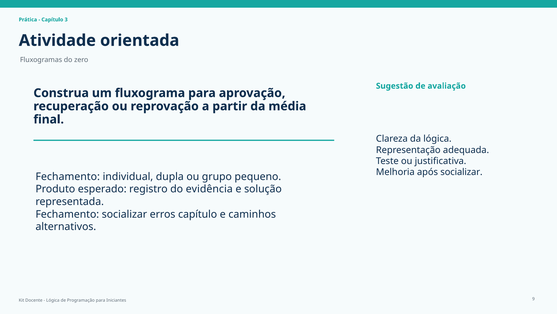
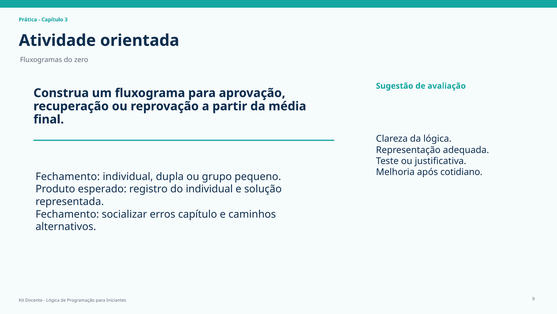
após socializar: socializar -> cotidiano
do evidência: evidência -> individual
